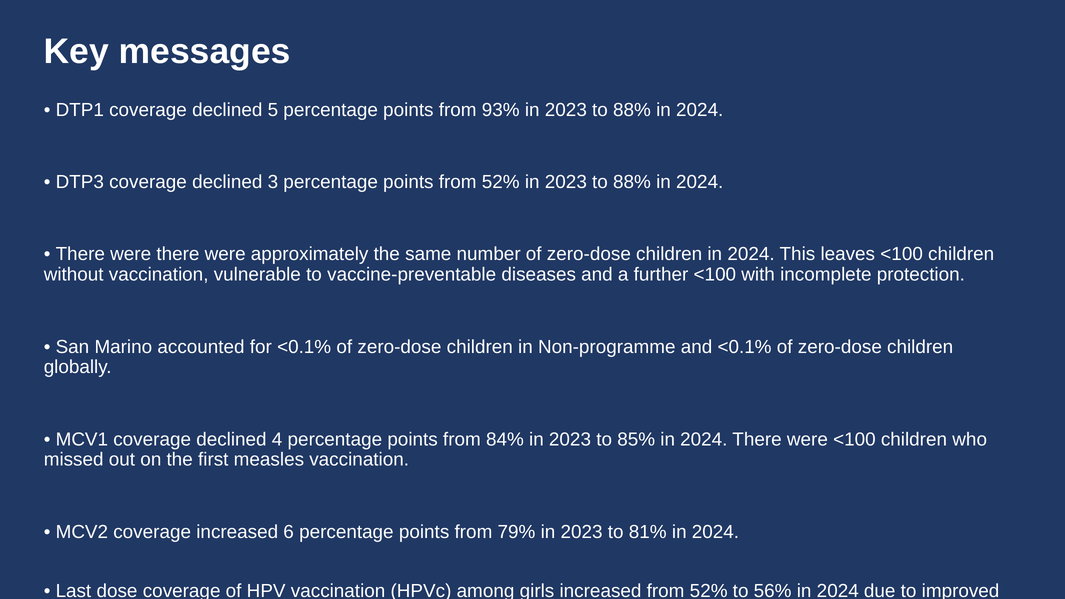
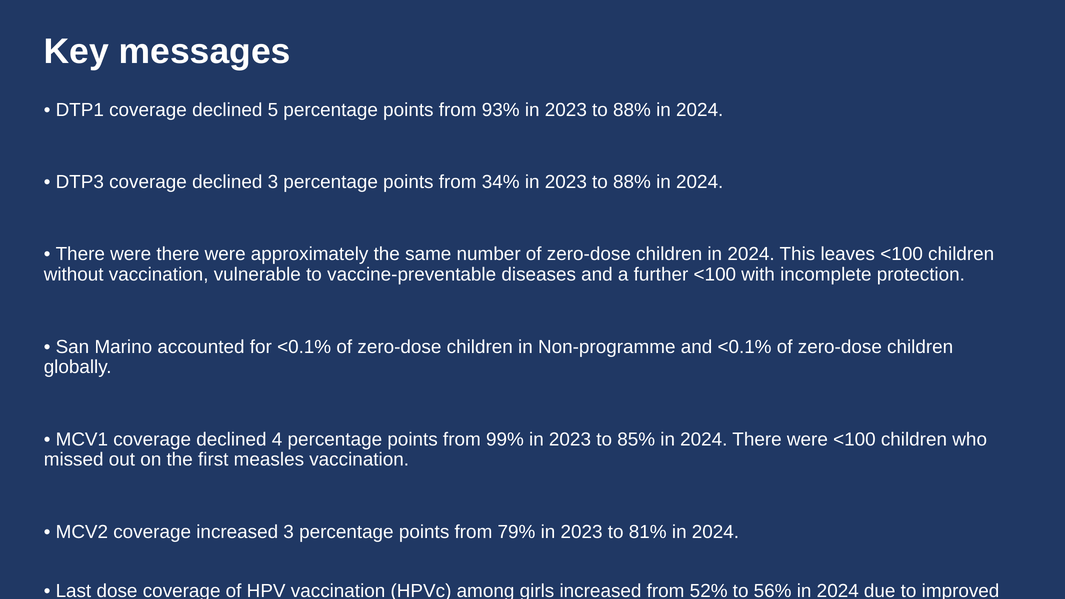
points from 52%: 52% -> 34%
84%: 84% -> 99%
increased 6: 6 -> 3
